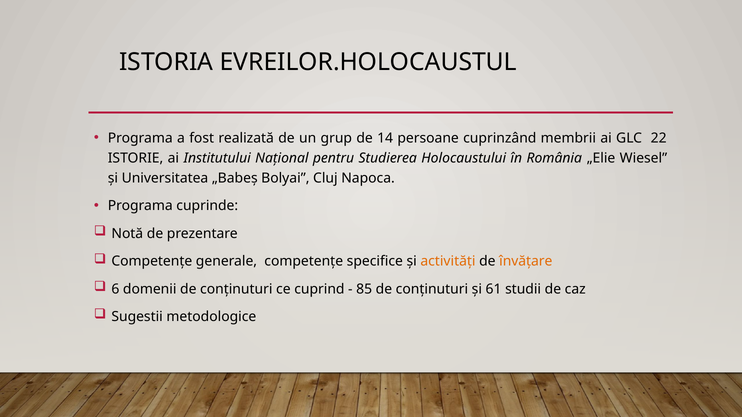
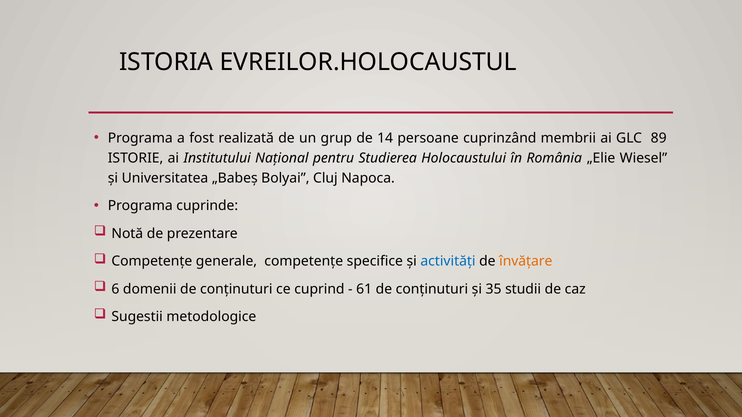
22: 22 -> 89
activități colour: orange -> blue
85: 85 -> 61
61: 61 -> 35
